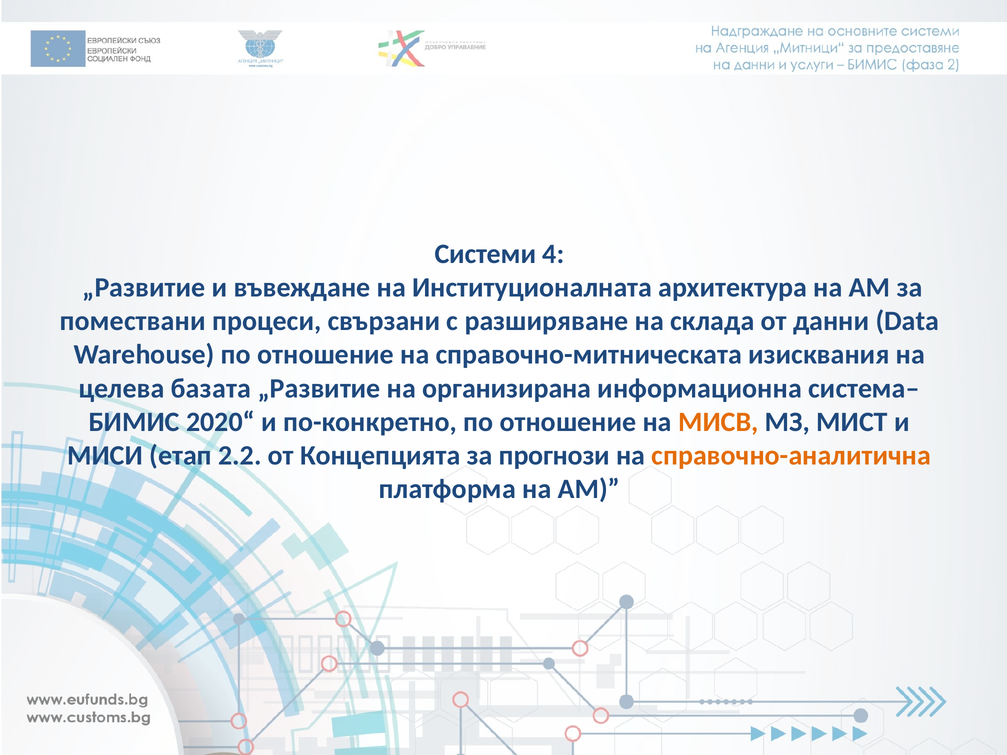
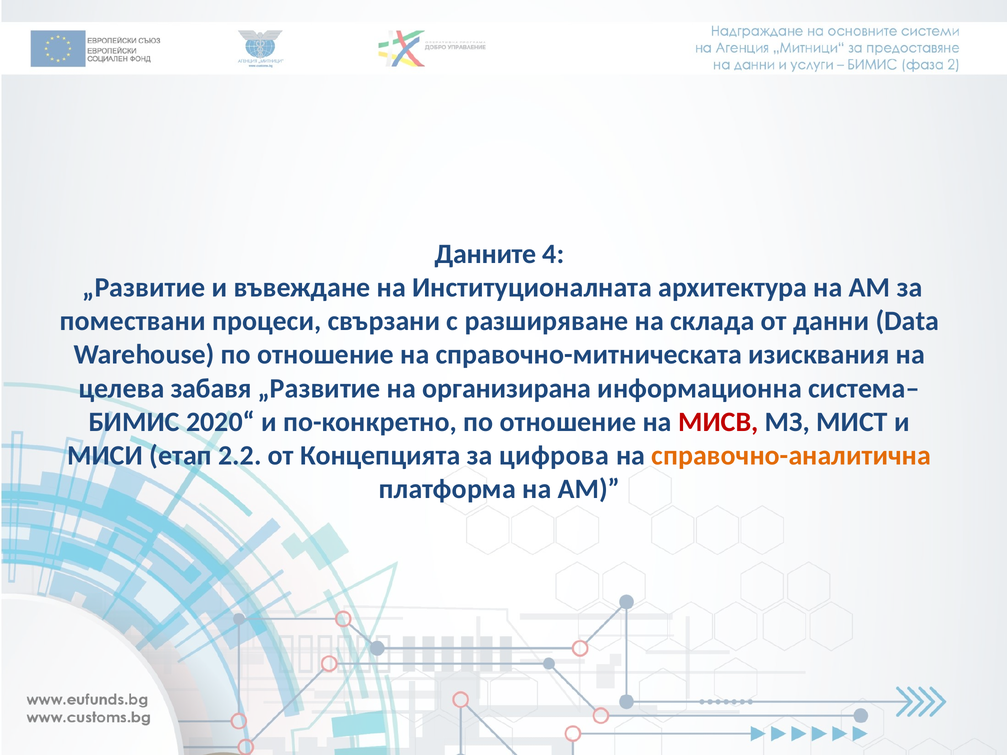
Системи: Системи -> Данните
базата: базата -> забавя
МИСВ colour: orange -> red
прогнози: прогнози -> цифрова
